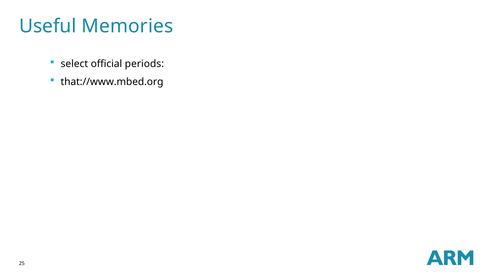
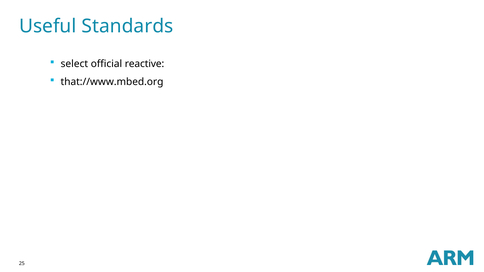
Memories: Memories -> Standards
periods: periods -> reactive
